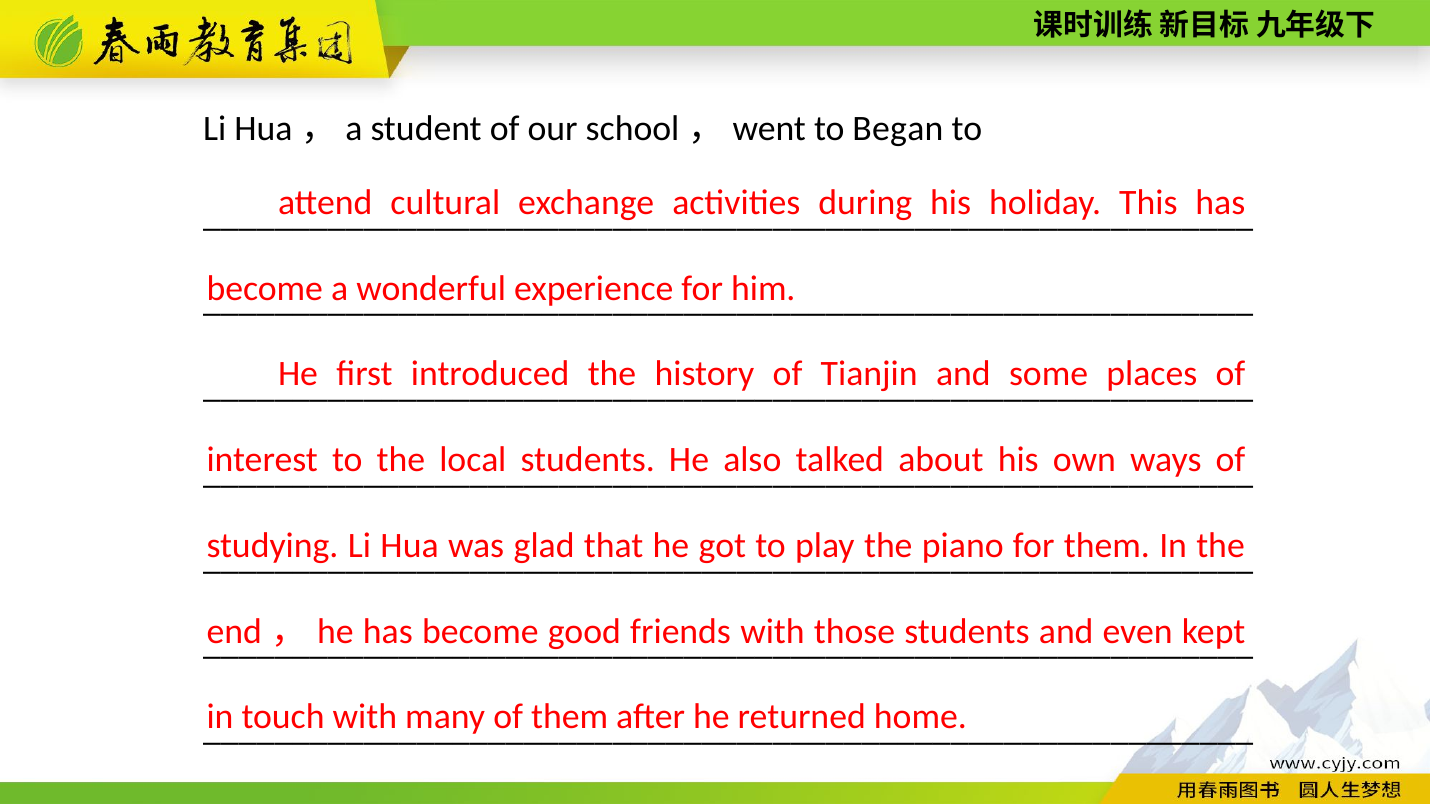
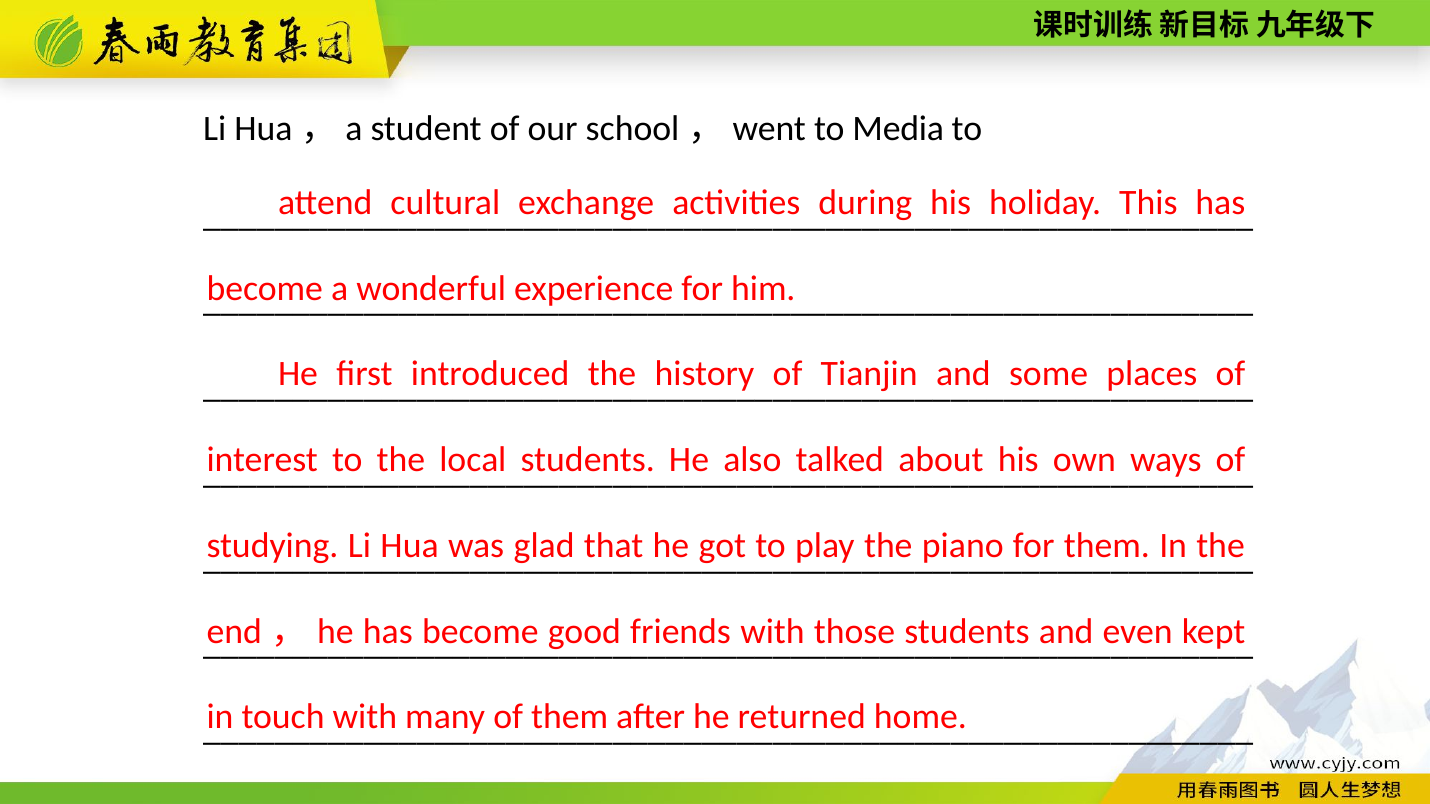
Began: Began -> Media
